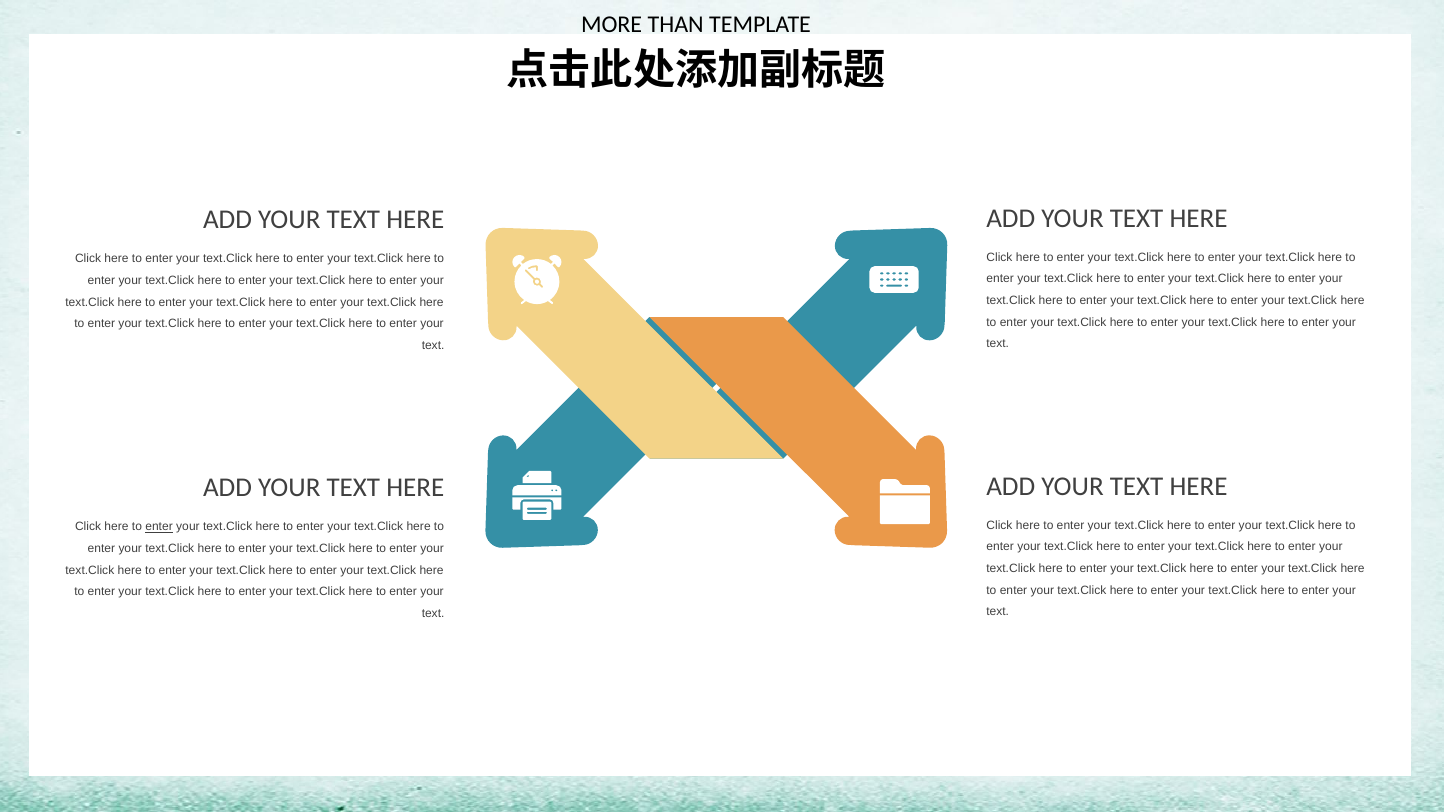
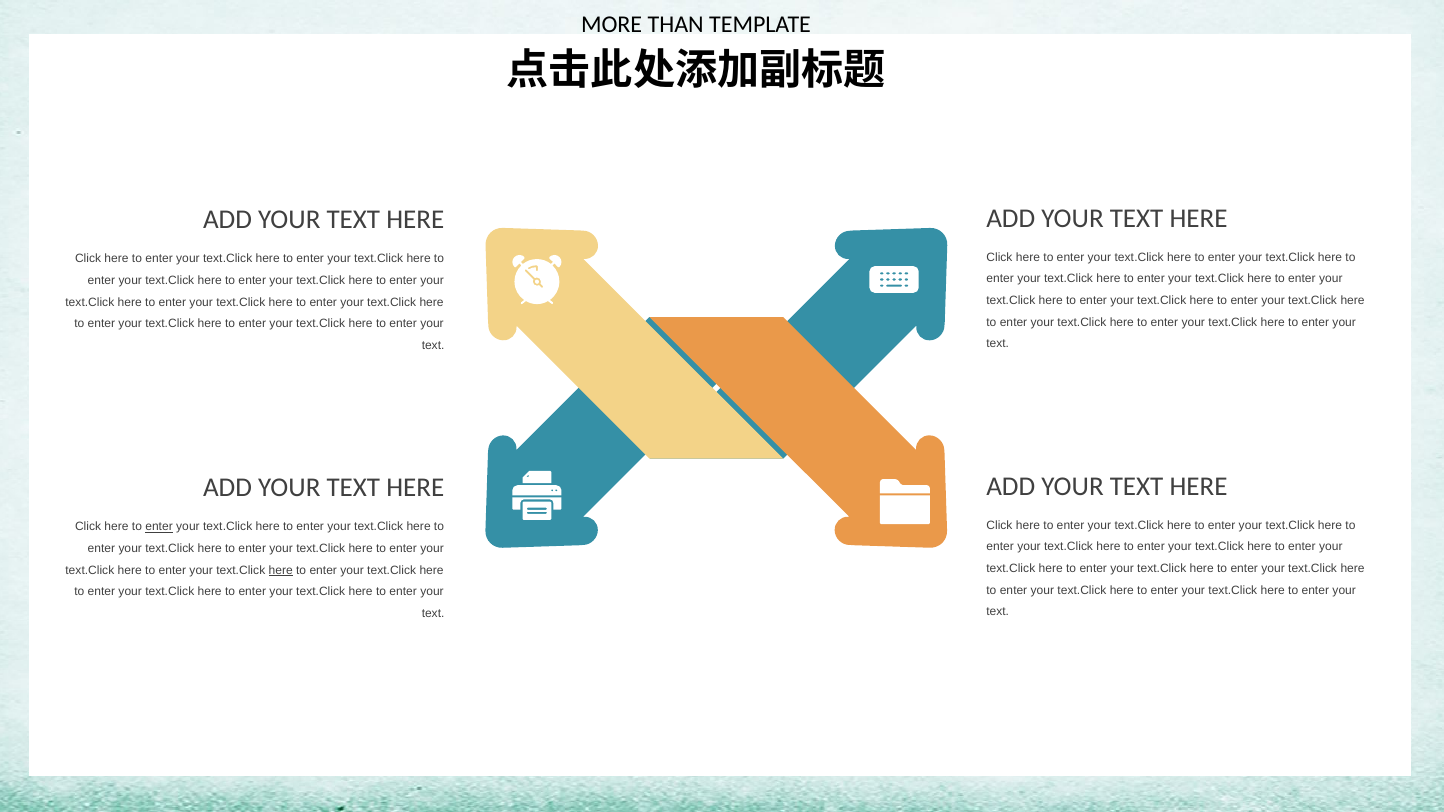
here at (281, 570) underline: none -> present
